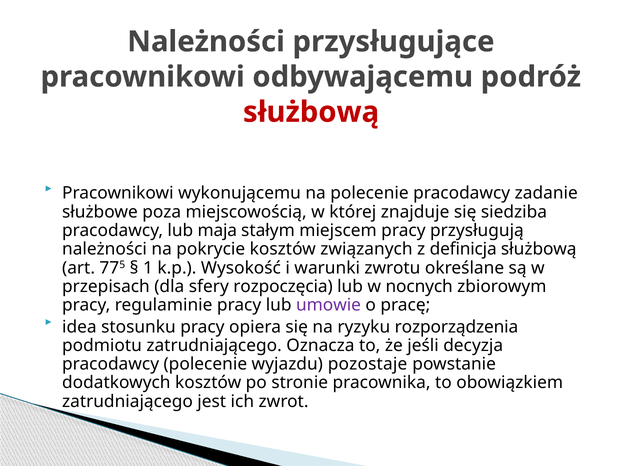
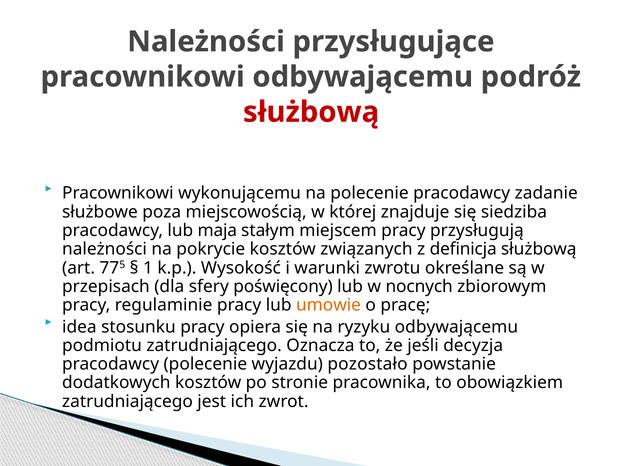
rozpoczęcia: rozpoczęcia -> poświęcony
umowie colour: purple -> orange
ryzyku rozporządzenia: rozporządzenia -> odbywającemu
pozostaje: pozostaje -> pozostało
